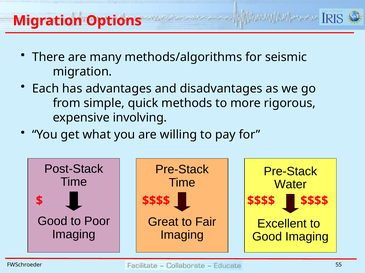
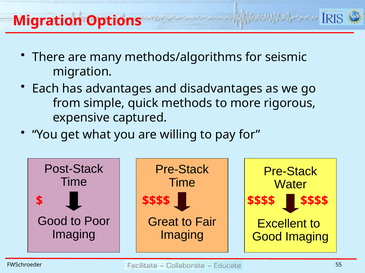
involving: involving -> captured
